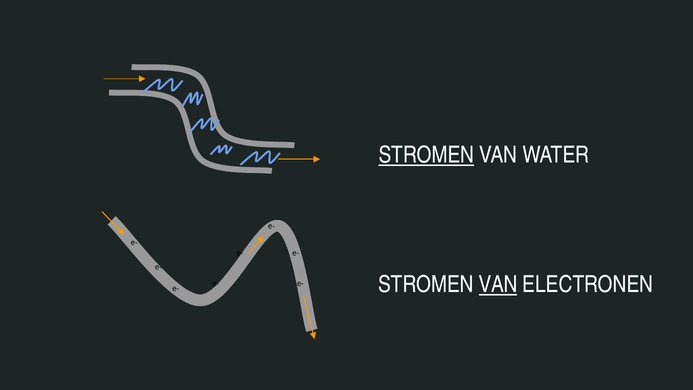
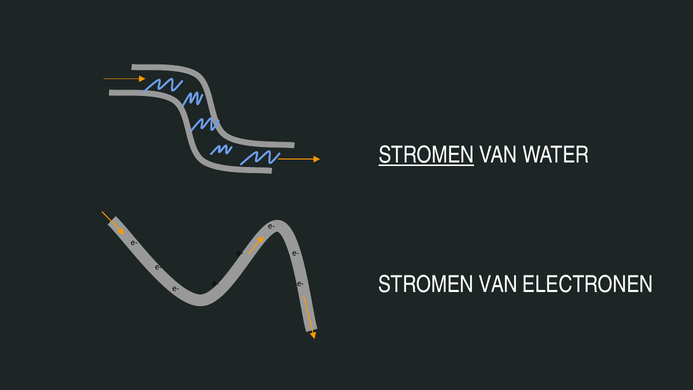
VAN at (498, 285) underline: present -> none
